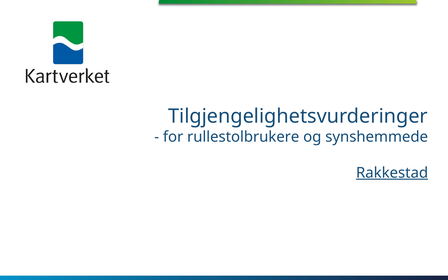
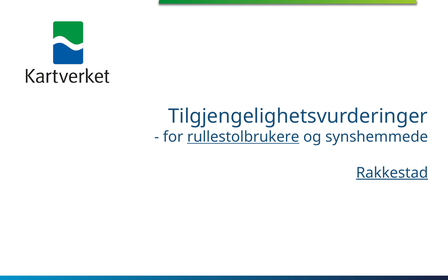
rullestolbrukere underline: none -> present
